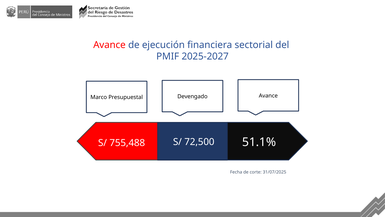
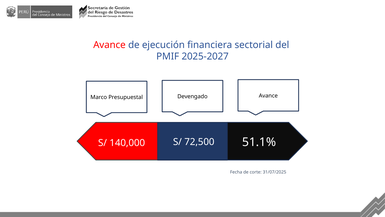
755,488: 755,488 -> 140,000
